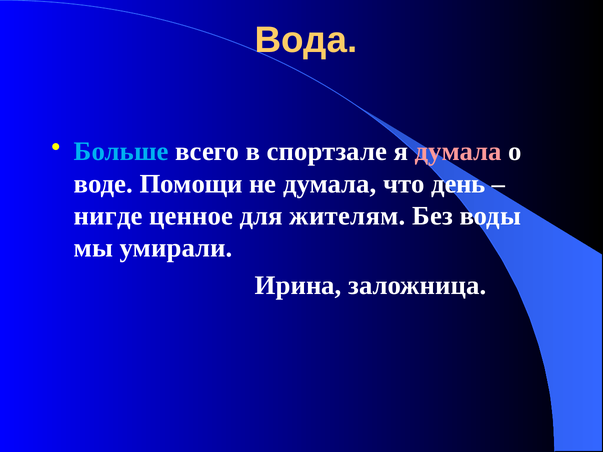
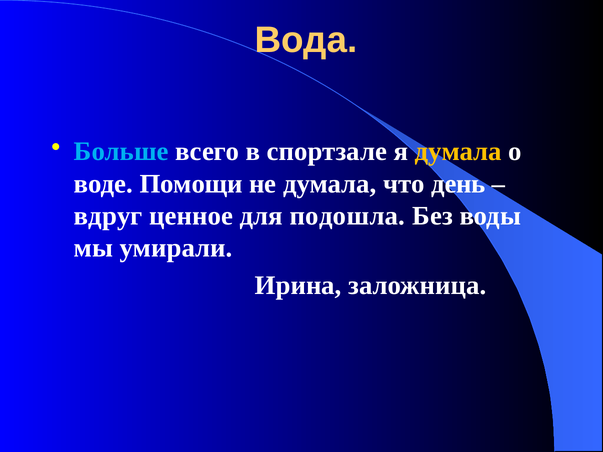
думала at (458, 152) colour: pink -> yellow
нигде: нигде -> вдруг
жителям: жителям -> подошла
